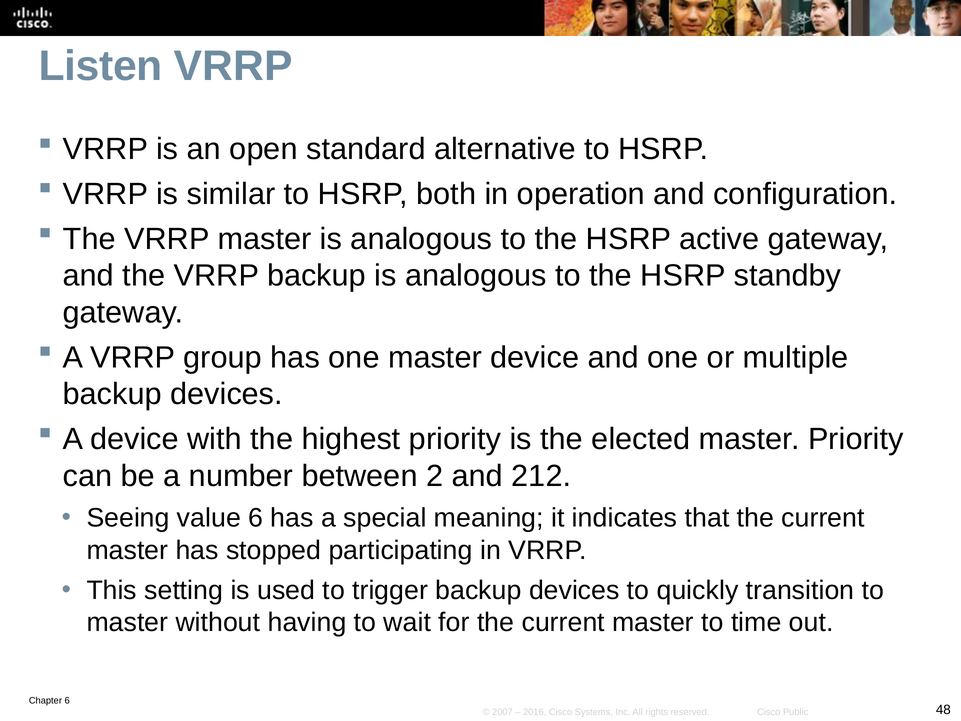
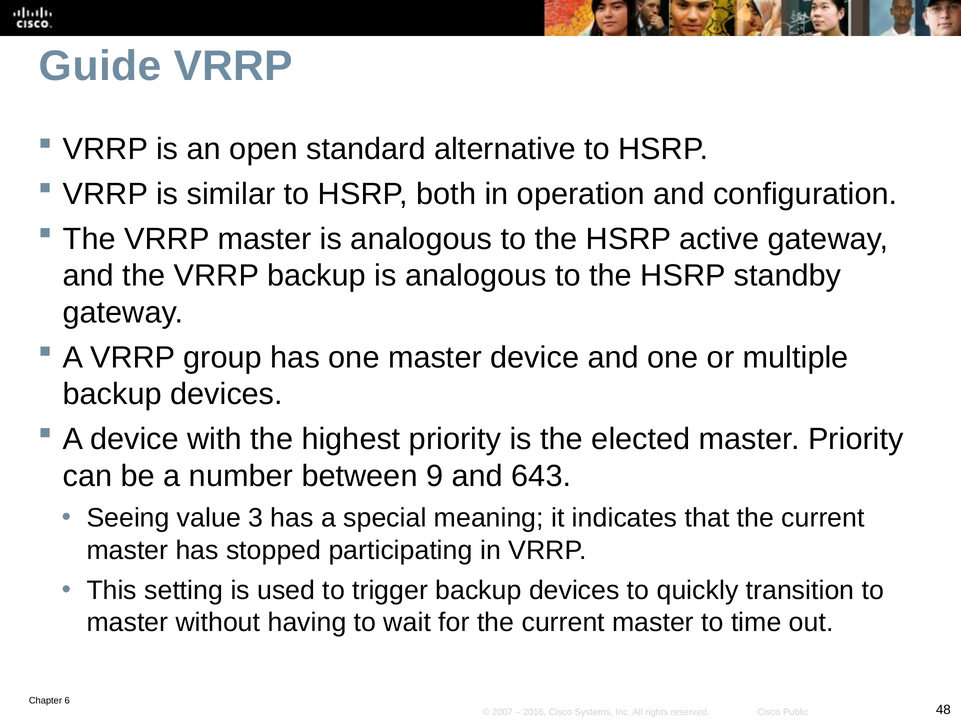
Listen: Listen -> Guide
2: 2 -> 9
212: 212 -> 643
value 6: 6 -> 3
